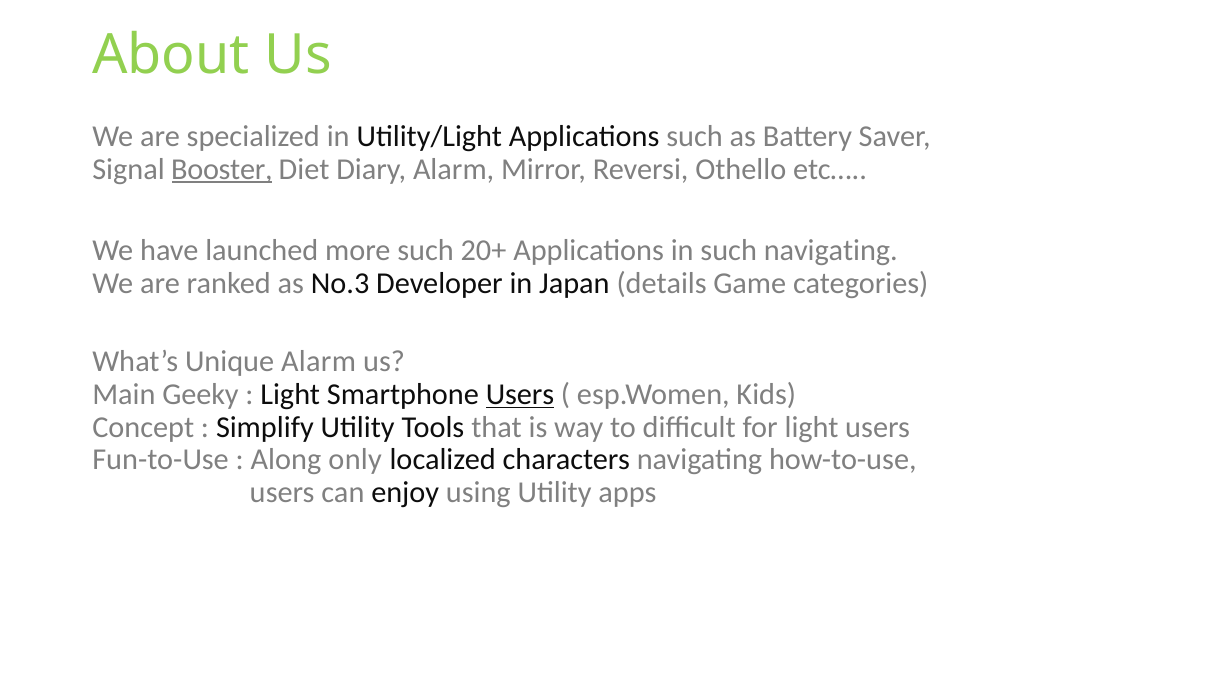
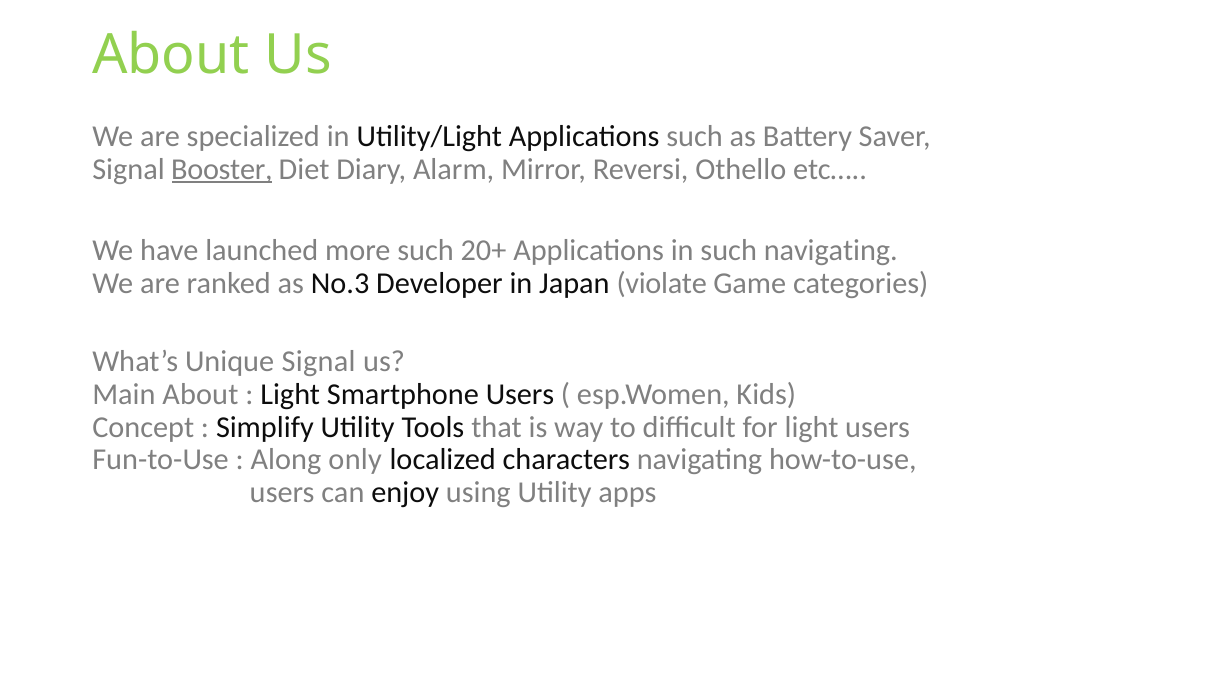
details: details -> violate
Unique Alarm: Alarm -> Signal
Main Geeky: Geeky -> About
Users at (520, 394) underline: present -> none
